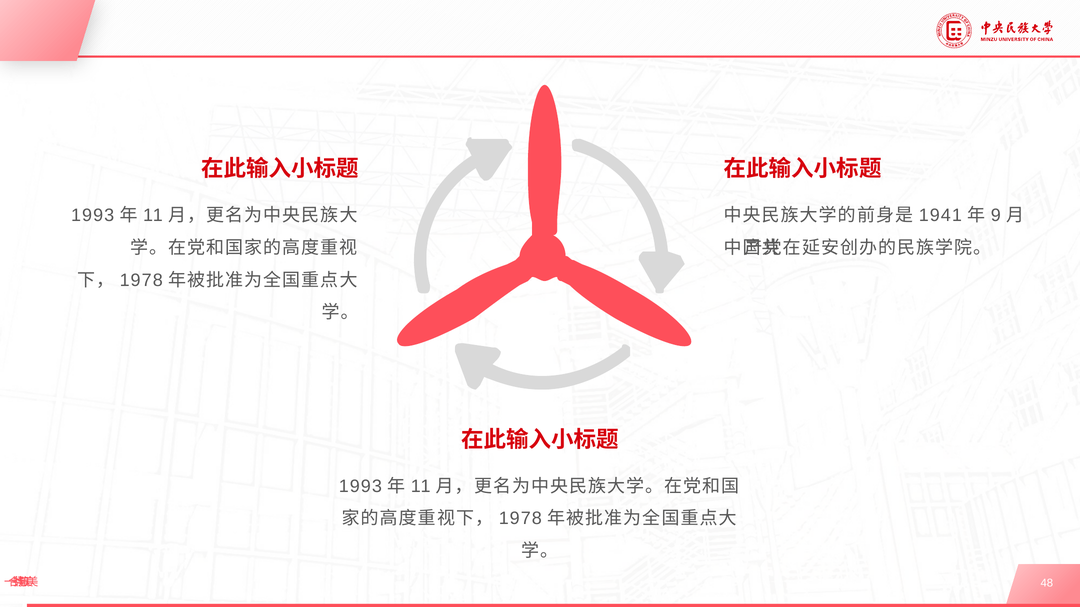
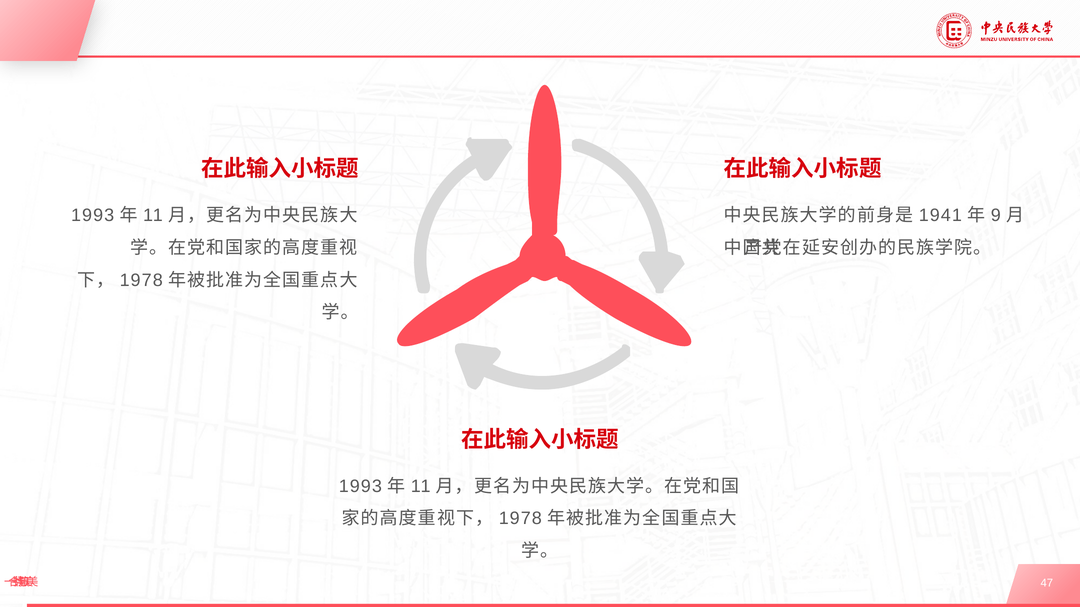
48: 48 -> 47
